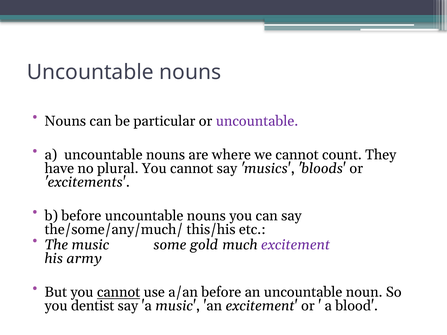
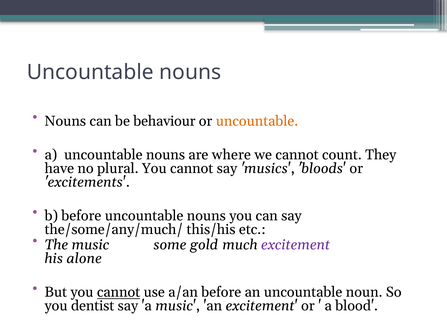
particular: particular -> behaviour
uncountable at (257, 121) colour: purple -> orange
army: army -> alone
